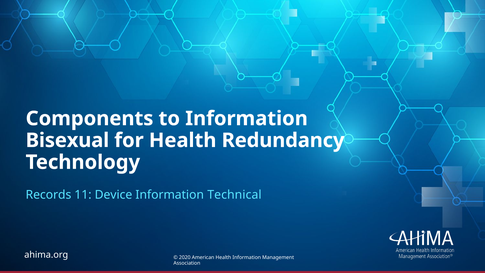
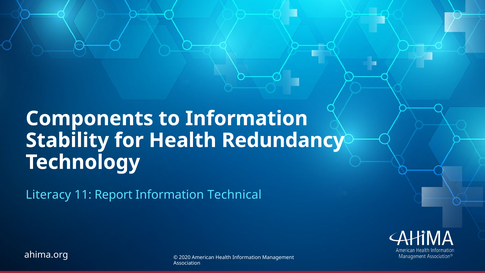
Bisexual: Bisexual -> Stability
Records: Records -> Literacy
Device: Device -> Report
